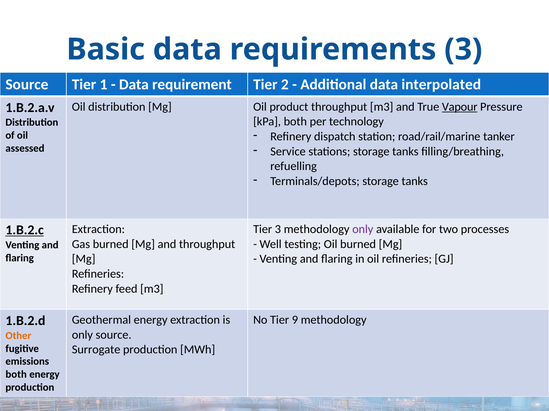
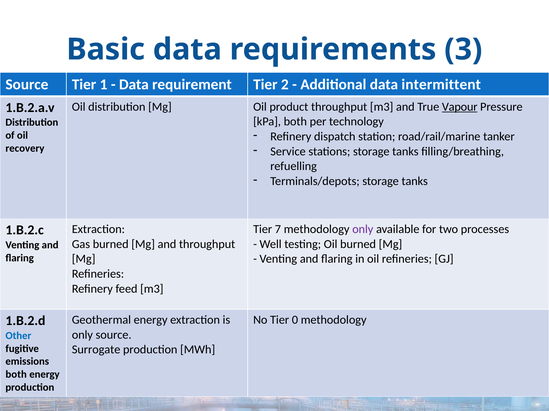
interpolated: interpolated -> intermittent
assessed: assessed -> recovery
Tier 3: 3 -> 7
1.B.2.c underline: present -> none
9: 9 -> 0
Other colour: orange -> blue
